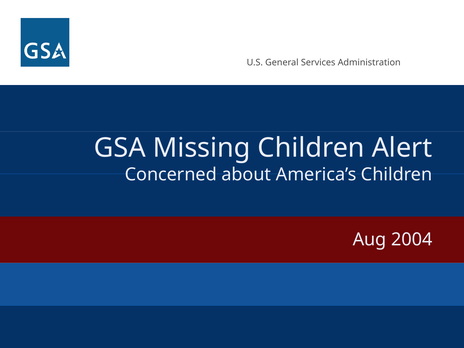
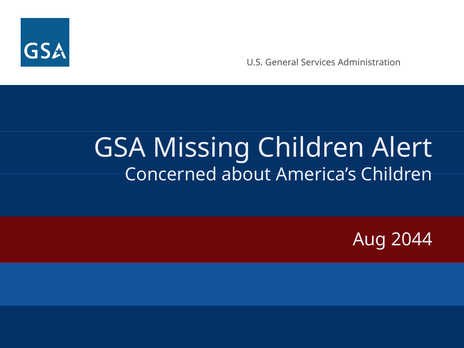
2004: 2004 -> 2044
